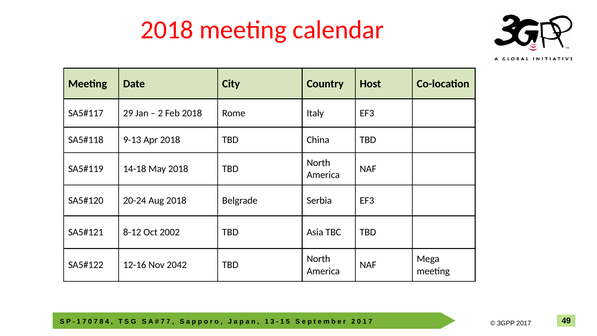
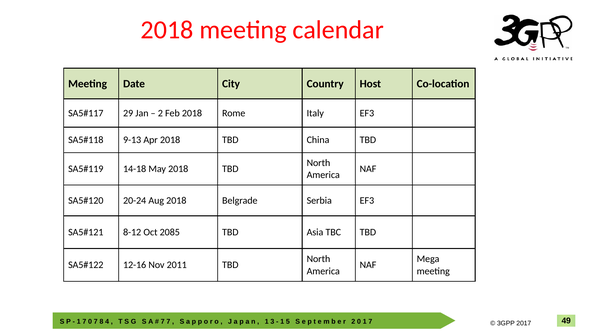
2002: 2002 -> 2085
2042: 2042 -> 2011
